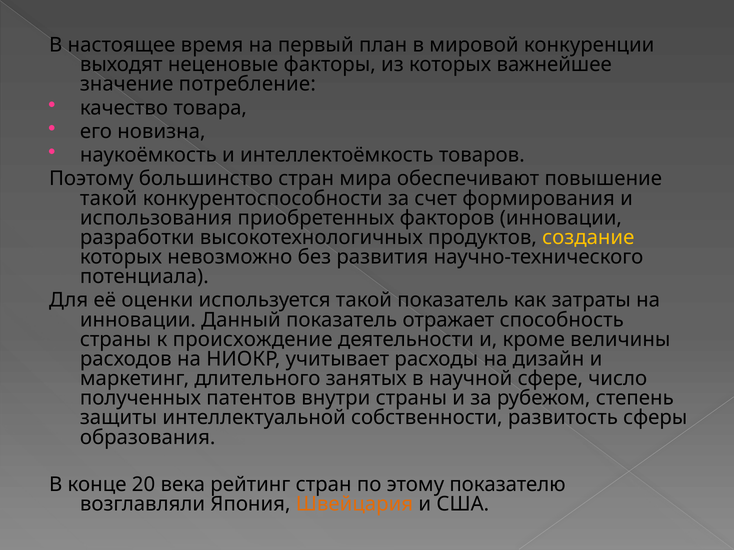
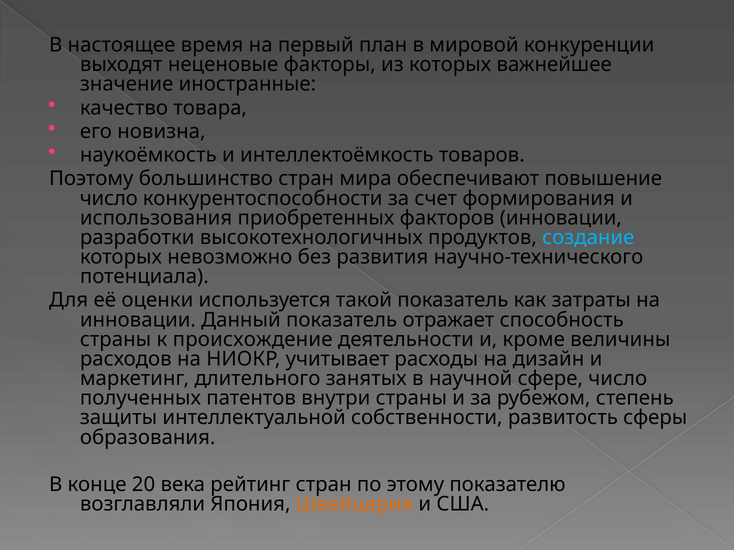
потребление: потребление -> иностранные
такой at (109, 198): такой -> число
создание colour: yellow -> light blue
